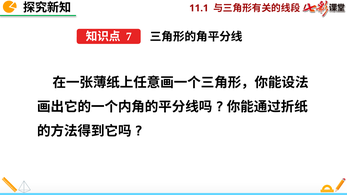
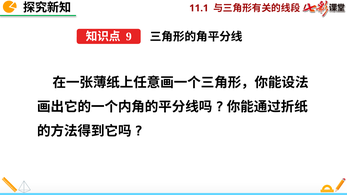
7: 7 -> 9
